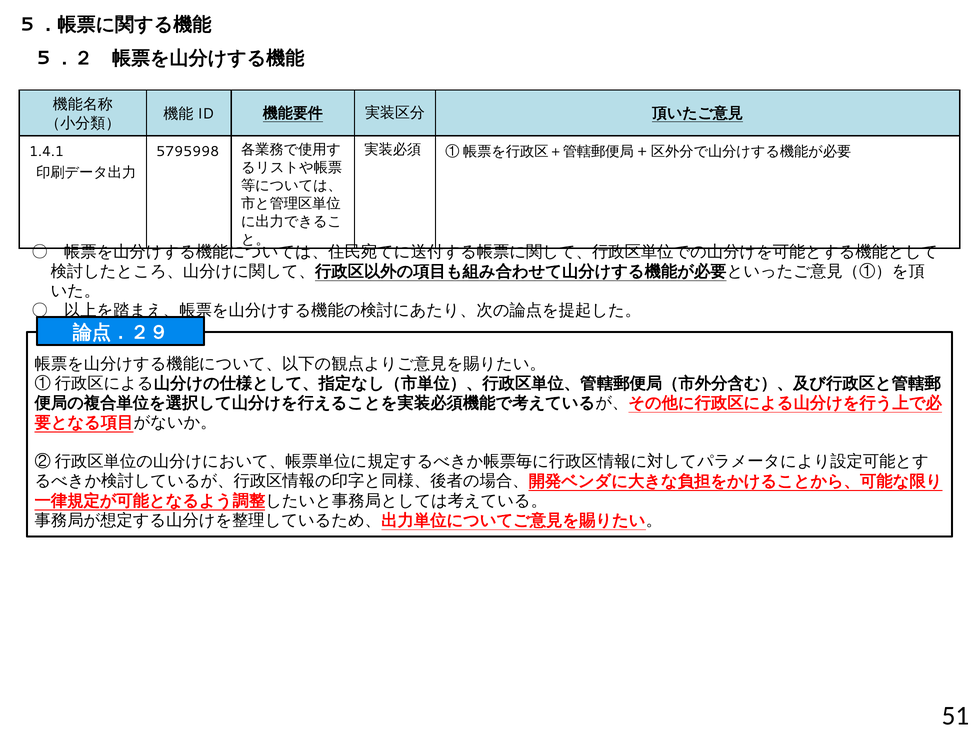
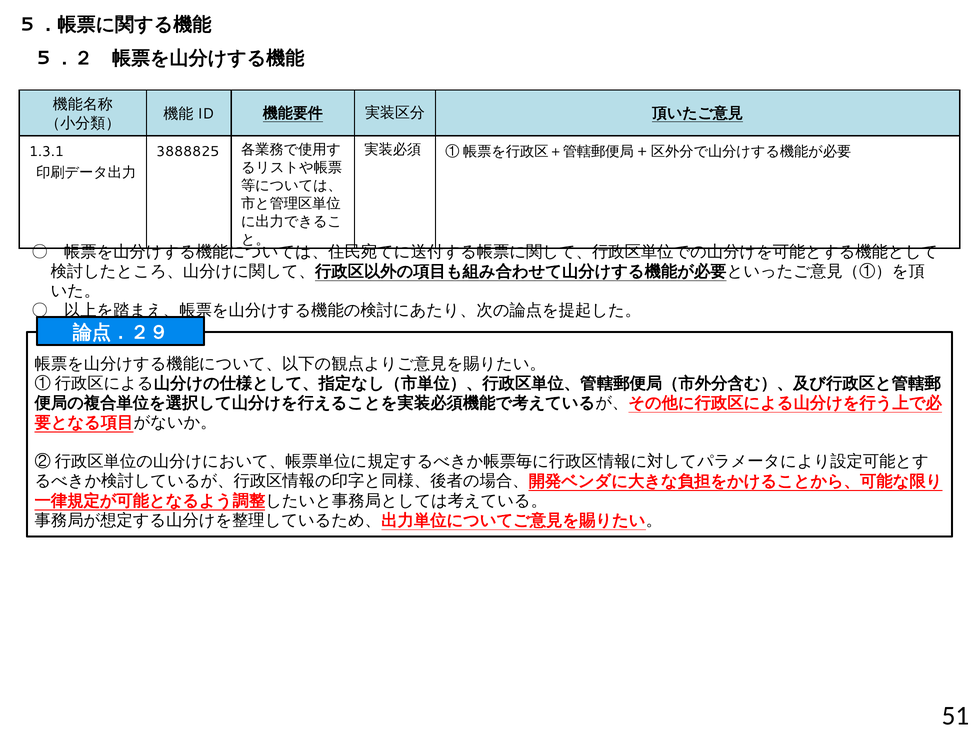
1.4.1: 1.4.1 -> 1.3.1
5795998: 5795998 -> 3888825
